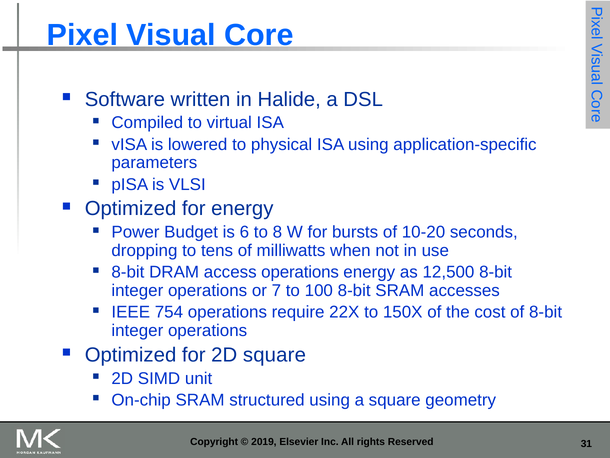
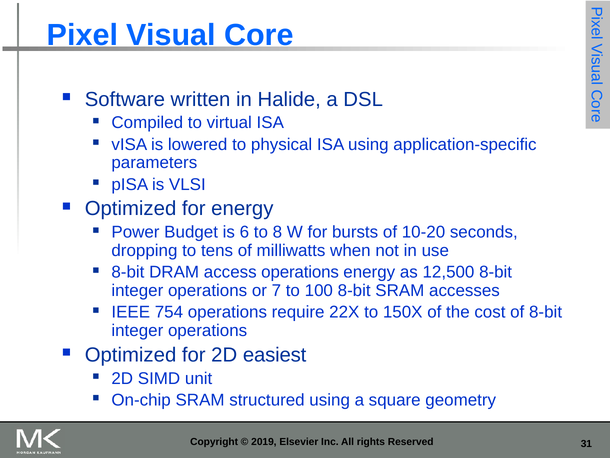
2D square: square -> easiest
